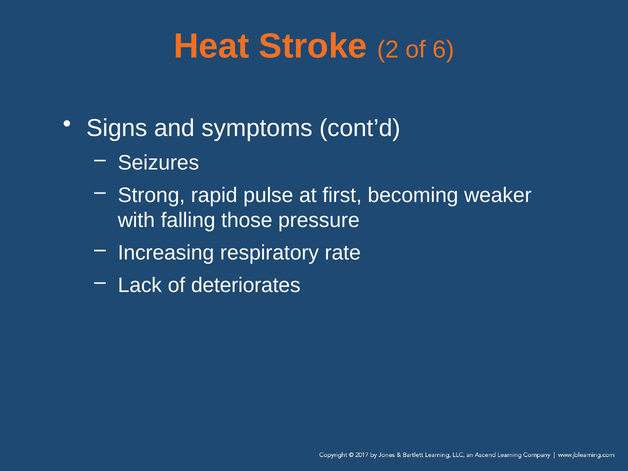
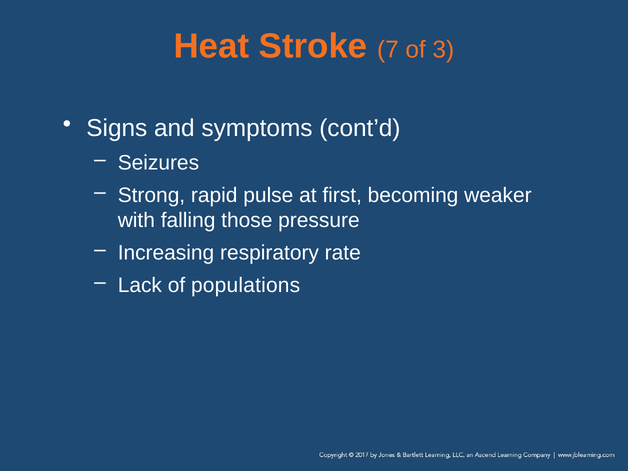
2: 2 -> 7
6: 6 -> 3
deteriorates: deteriorates -> populations
